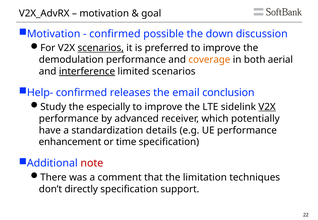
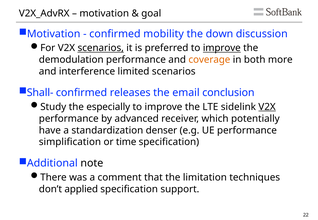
possible: possible -> mobility
improve at (222, 48) underline: none -> present
aerial: aerial -> more
interference underline: present -> none
Help-: Help- -> Shall-
details: details -> denser
enhancement: enhancement -> simplification
note colour: red -> black
directly: directly -> applied
